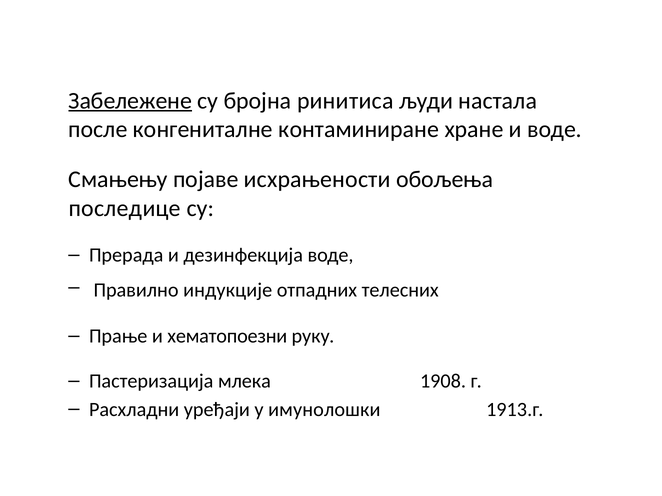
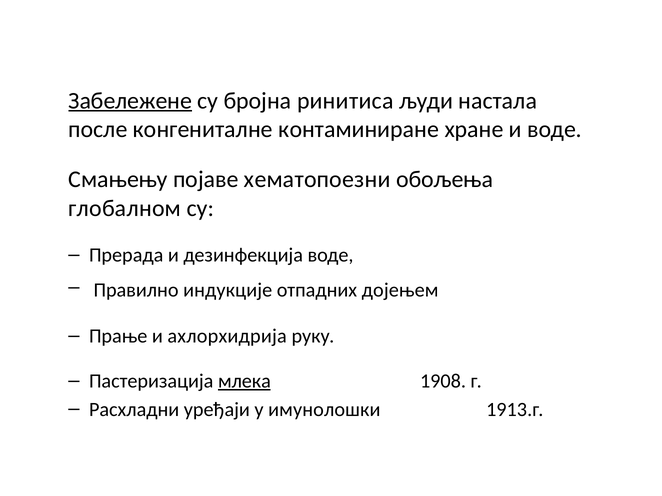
исхрањености: исхрањености -> хематопоезни
последице: последице -> глобалном
телесних: телесних -> дојењем
хематопоезни: хематопоезни -> ахлорхидрија
млека underline: none -> present
